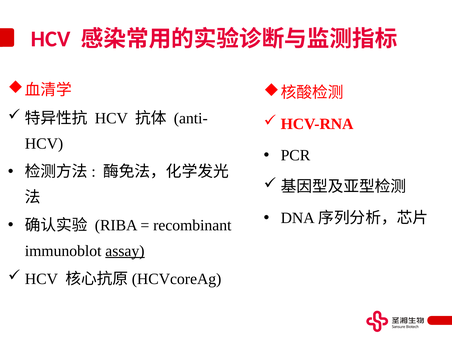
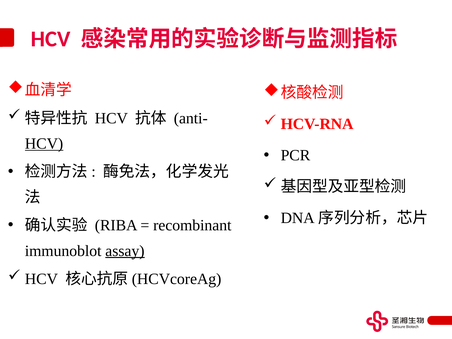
HCV at (44, 144) underline: none -> present
